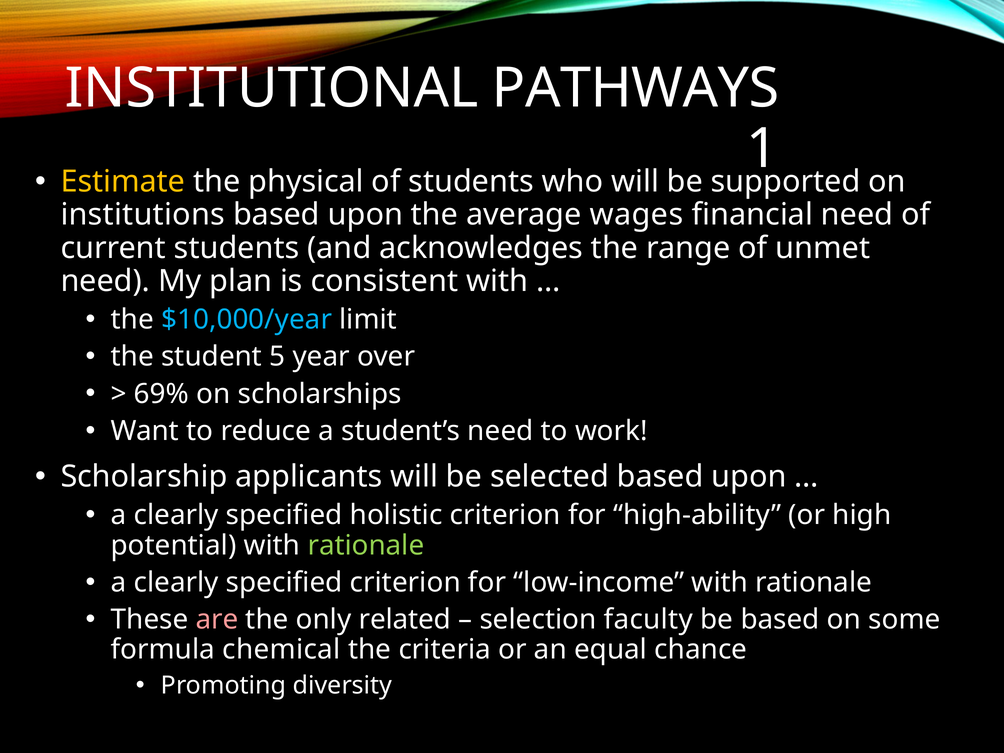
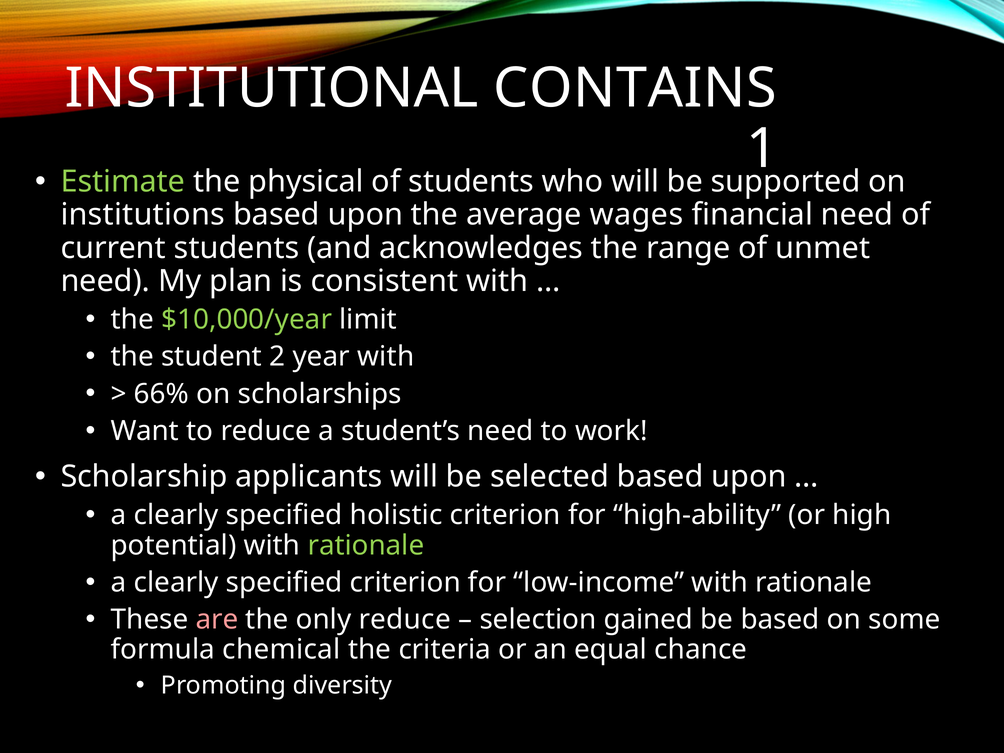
PATHWAYS: PATHWAYS -> CONTAINS
Estimate colour: yellow -> light green
$10,000/year colour: light blue -> light green
5: 5 -> 2
year over: over -> with
69%: 69% -> 66%
only related: related -> reduce
faculty: faculty -> gained
